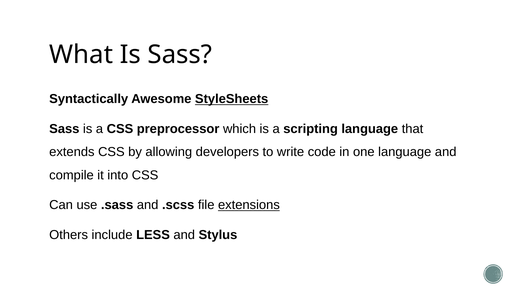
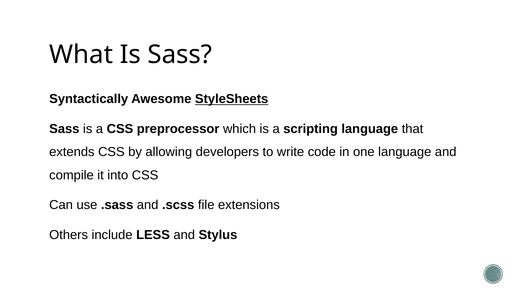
extensions underline: present -> none
